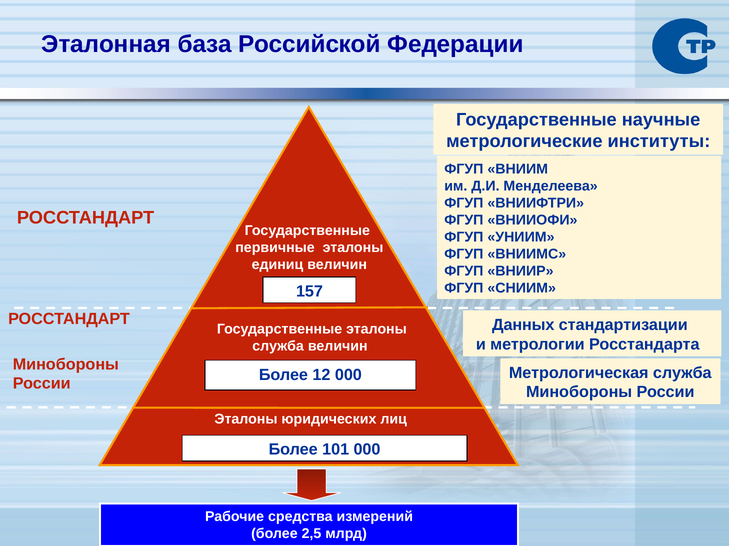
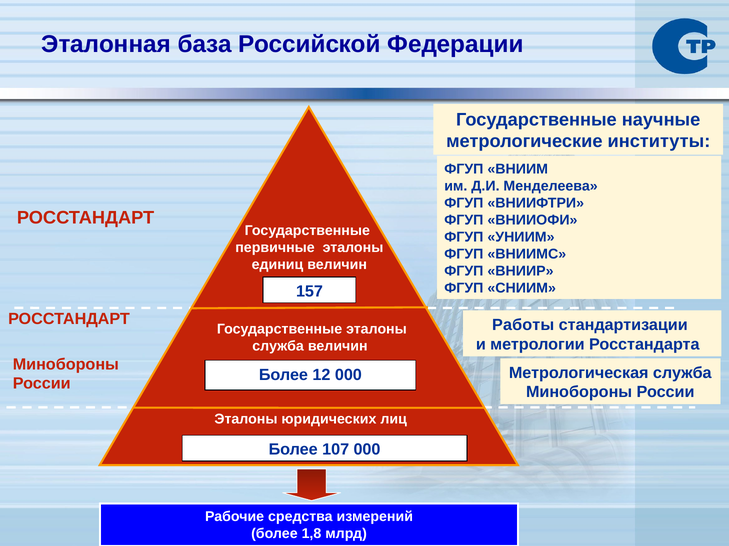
Данных: Данных -> Работы
101: 101 -> 107
2,5: 2,5 -> 1,8
